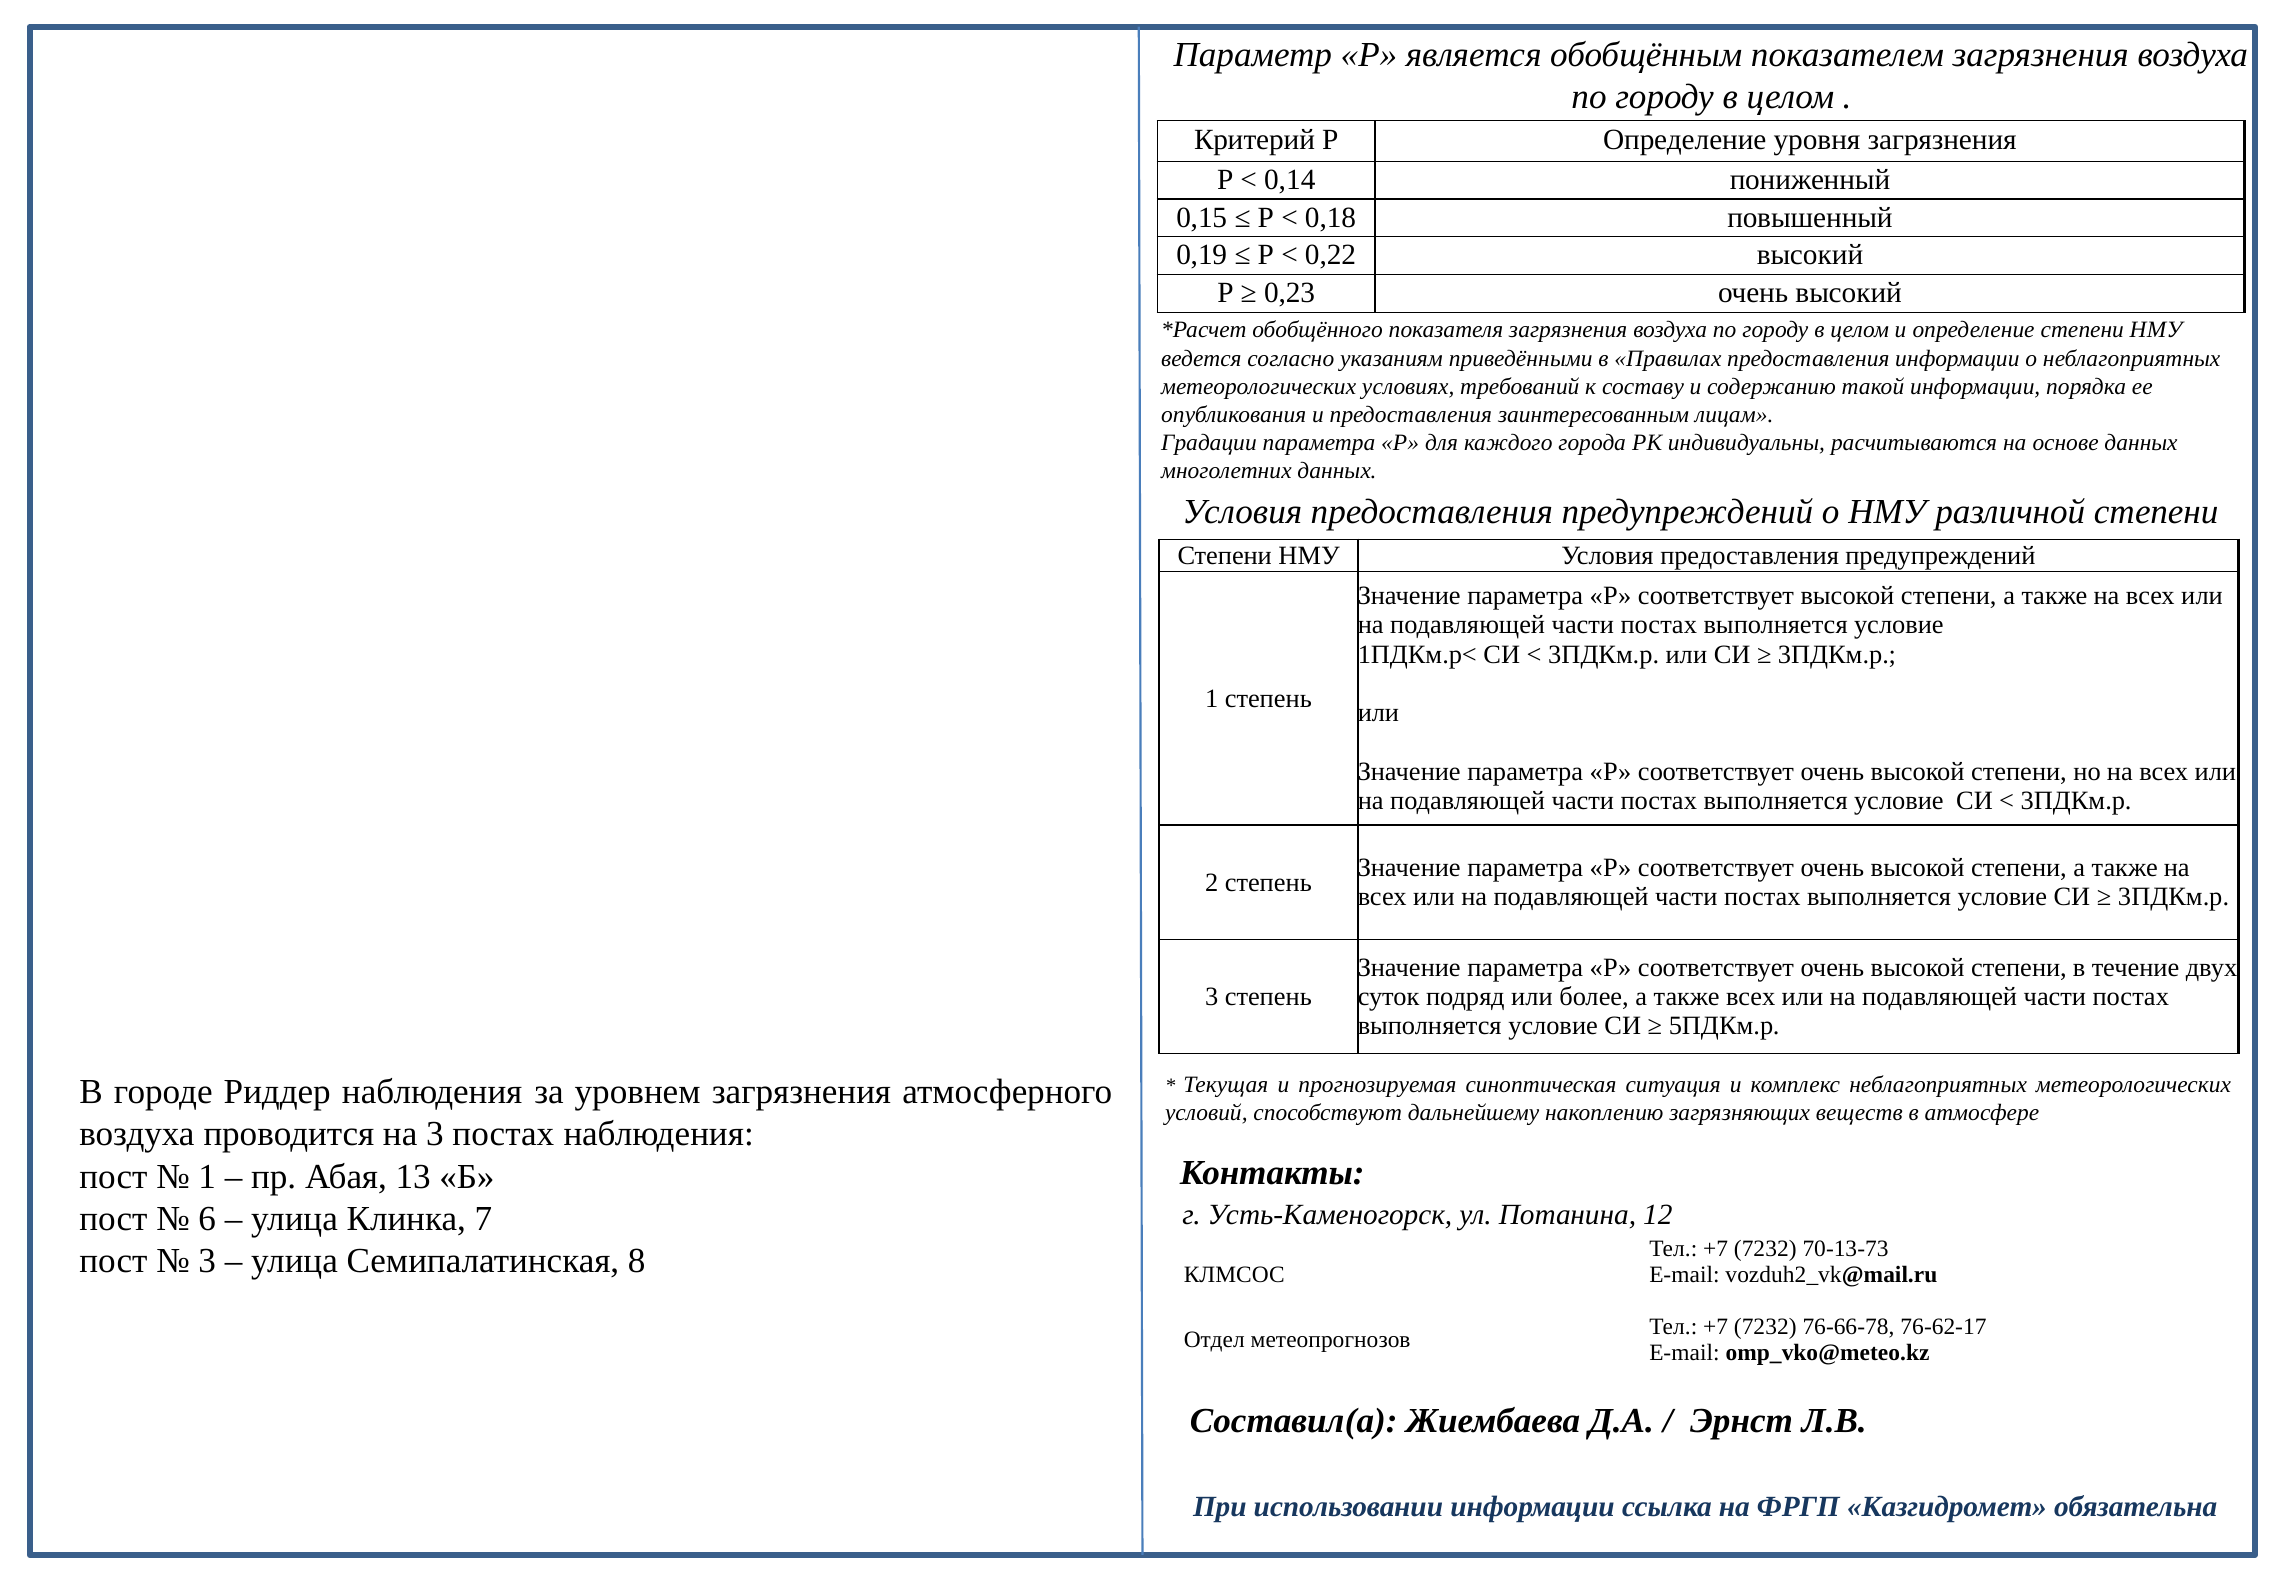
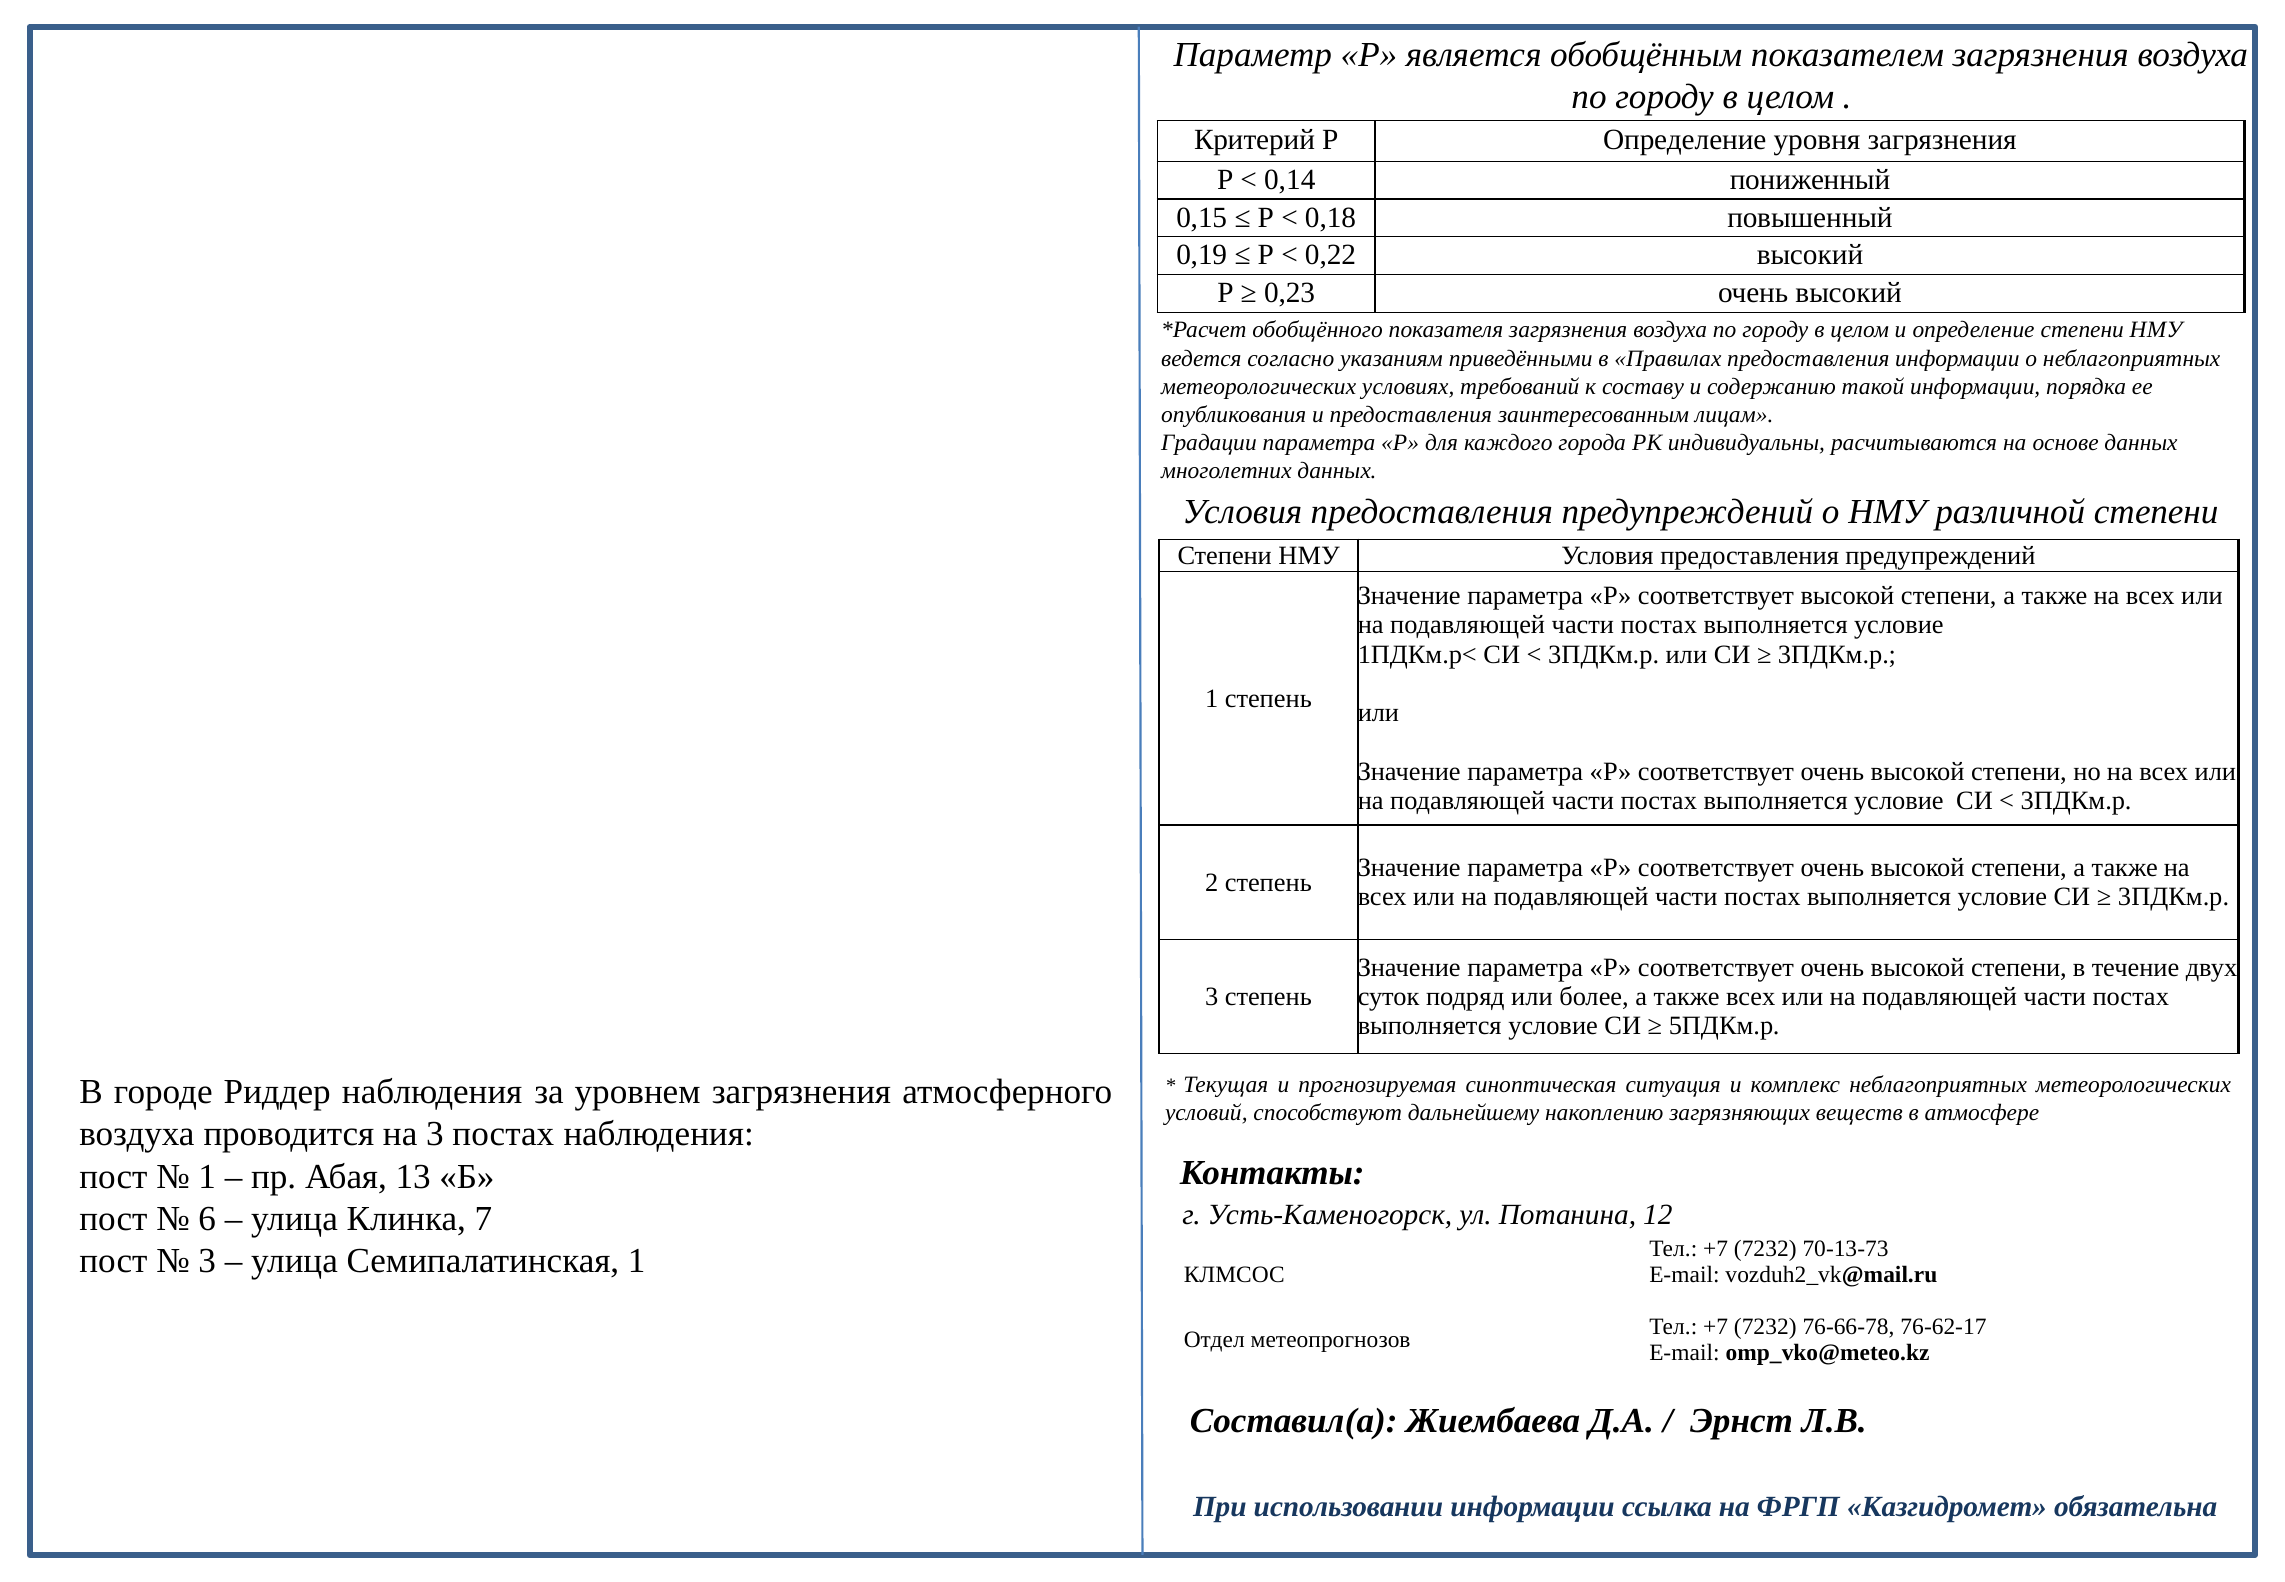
Семипалатинская 8: 8 -> 1
